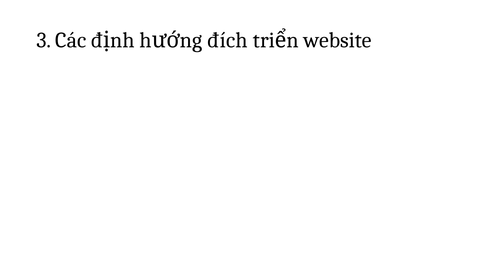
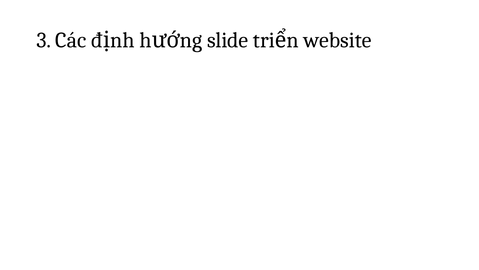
đích: đích -> slide
